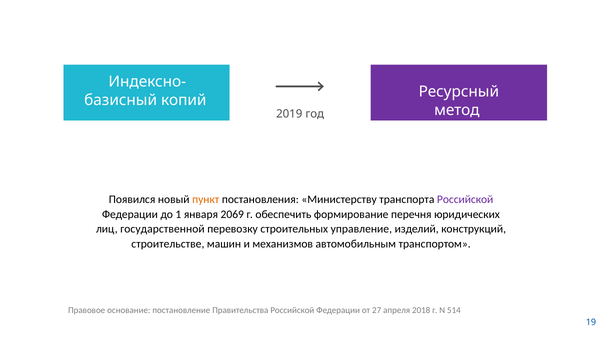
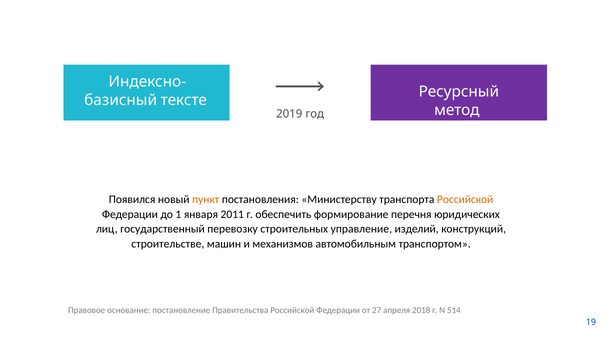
копий: копий -> тексте
Российской at (465, 200) colour: purple -> orange
2069: 2069 -> 2011
государственной: государственной -> государственный
